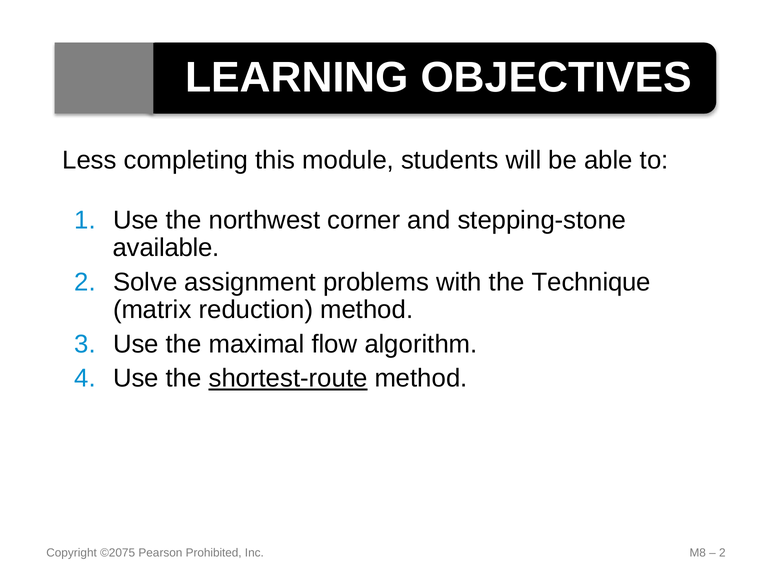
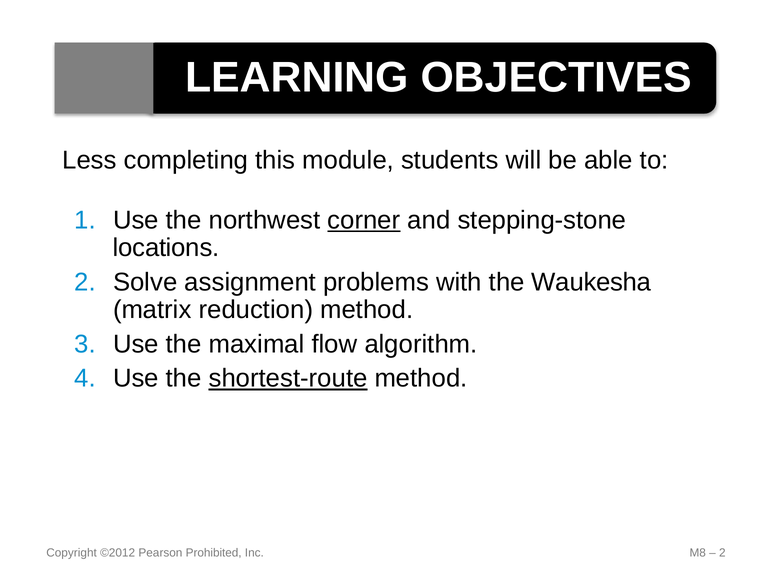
corner underline: none -> present
available: available -> locations
Technique: Technique -> Waukesha
©2075: ©2075 -> ©2012
